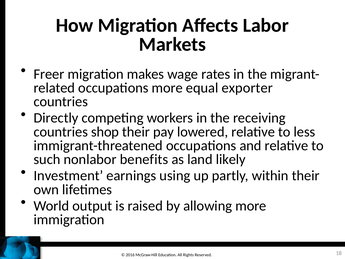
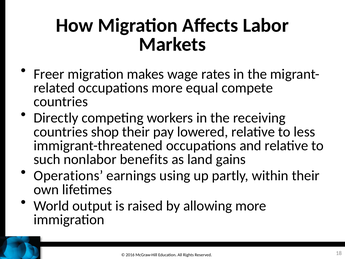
exporter: exporter -> compete
likely: likely -> gains
Investment: Investment -> Operations
